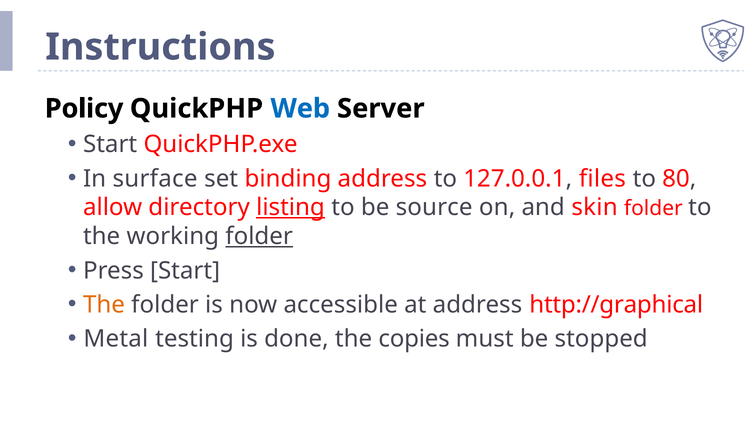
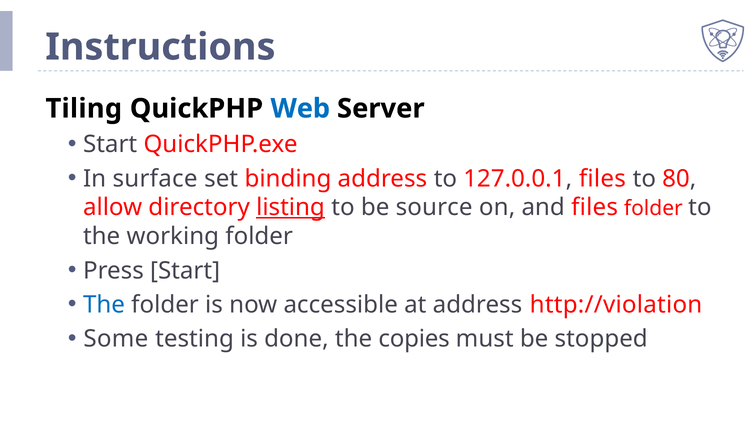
Policy: Policy -> Tiling
and skin: skin -> files
folder at (259, 237) underline: present -> none
The at (104, 305) colour: orange -> blue
http://graphical: http://graphical -> http://violation
Metal: Metal -> Some
